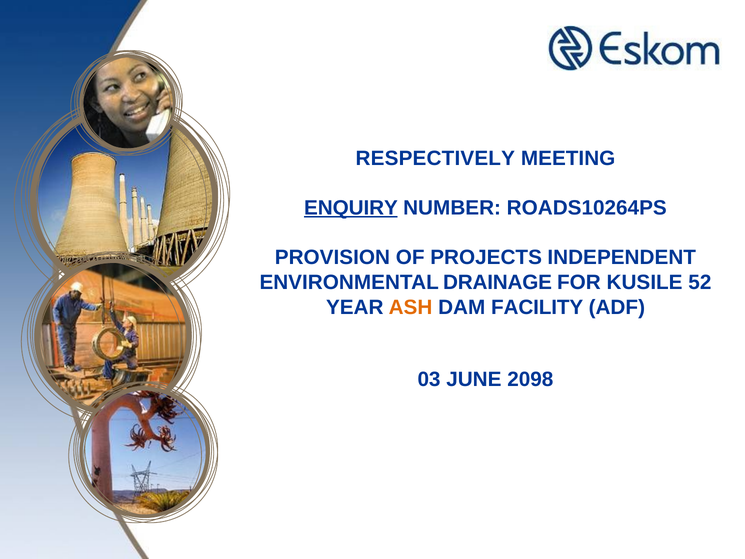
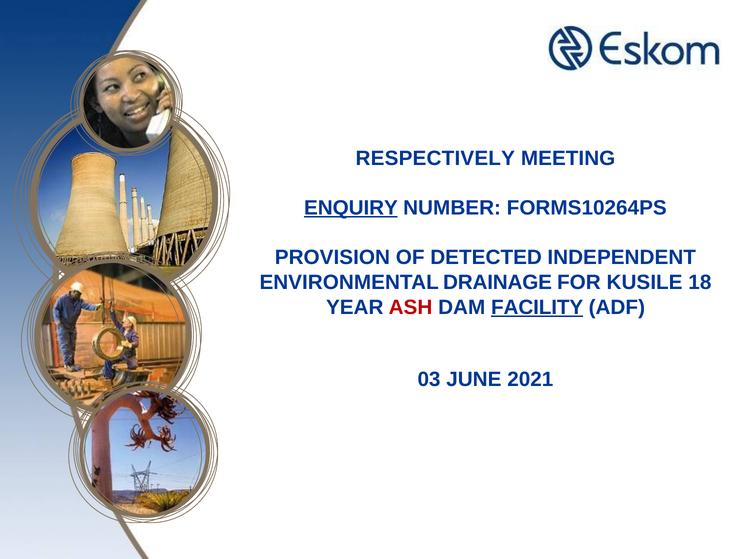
ROADS10264PS: ROADS10264PS -> FORMS10264PS
PROJECTS: PROJECTS -> DETECTED
52: 52 -> 18
ASH colour: orange -> red
FACILITY underline: none -> present
2098: 2098 -> 2021
